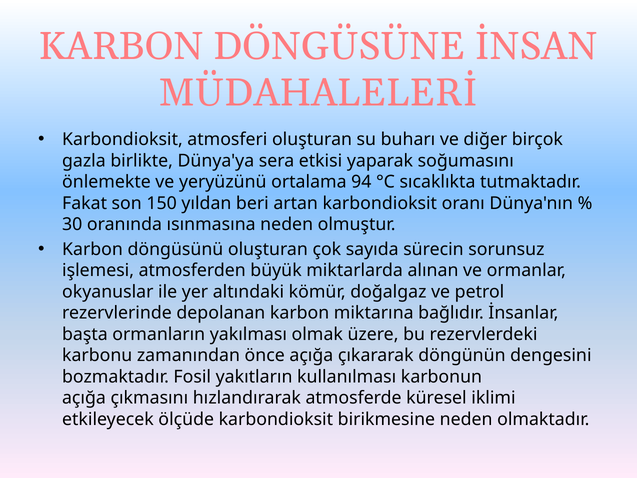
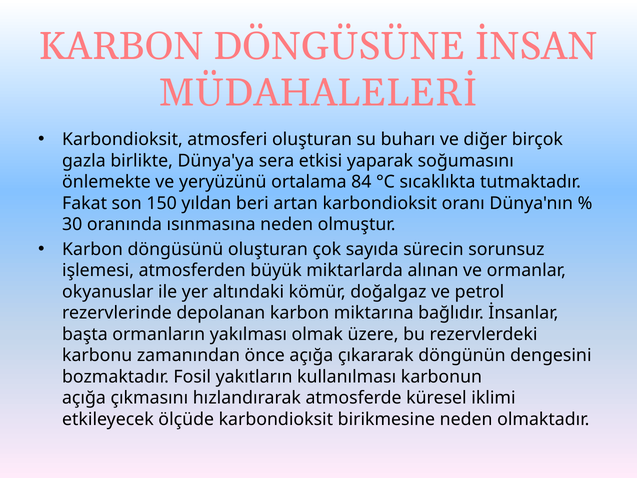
94: 94 -> 84
